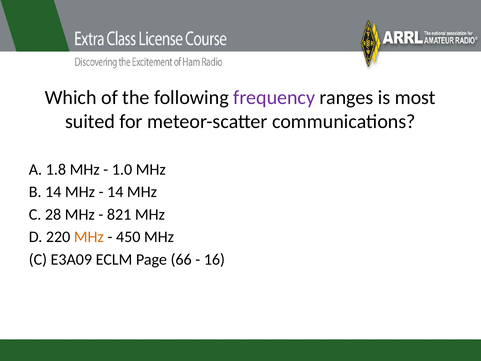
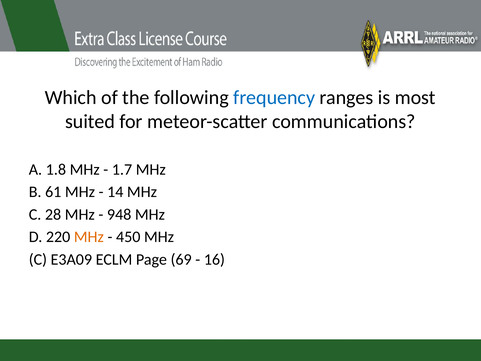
frequency colour: purple -> blue
1.0: 1.0 -> 1.7
B 14: 14 -> 61
821: 821 -> 948
66: 66 -> 69
